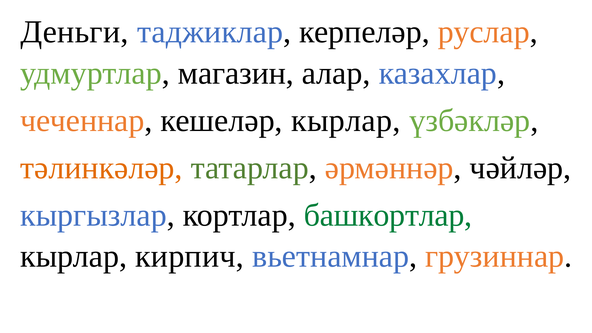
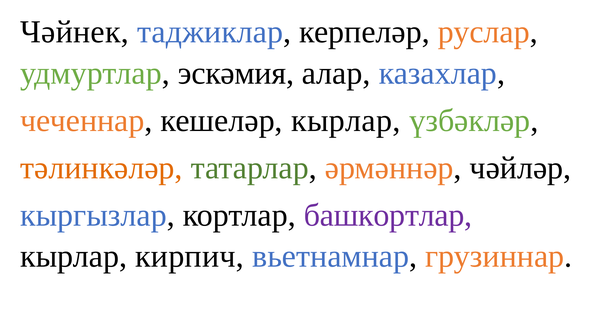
Деньги: Деньги -> Чәйнек
магазин: магазин -> эскәмия
башкортлар colour: green -> purple
